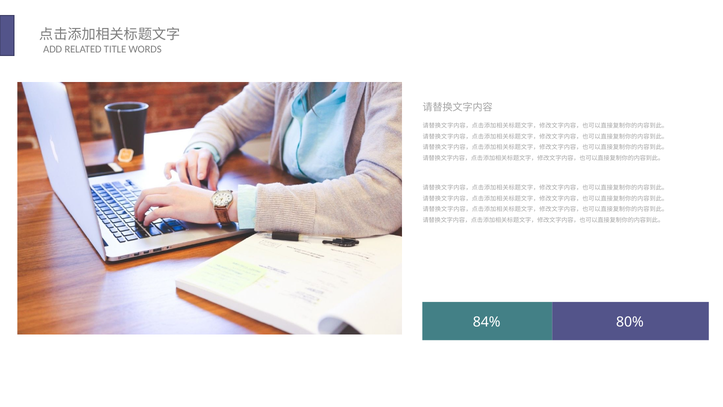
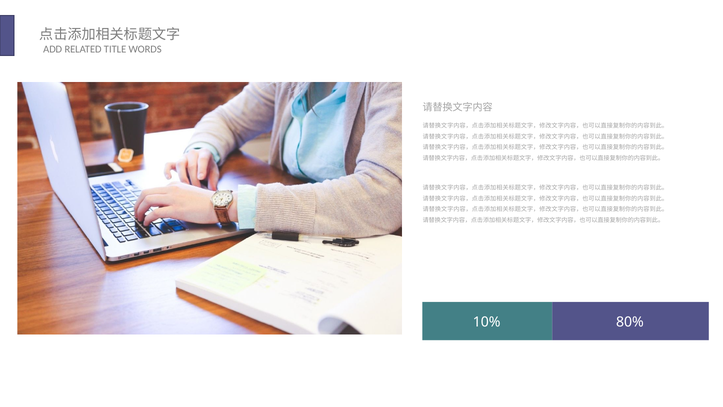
84%: 84% -> 10%
